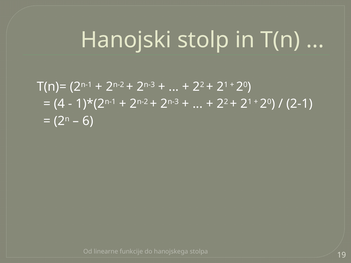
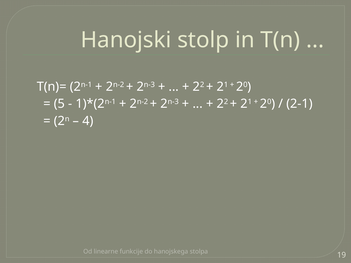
4: 4 -> 5
6: 6 -> 4
